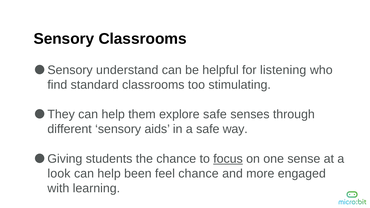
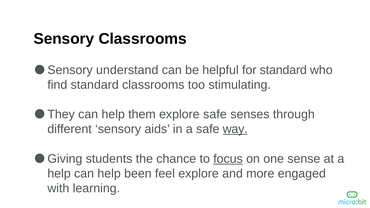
for listening: listening -> standard
way underline: none -> present
look at (59, 174): look -> help
feel chance: chance -> explore
